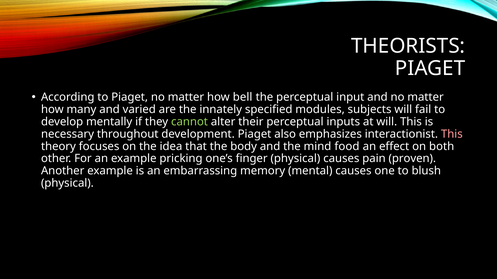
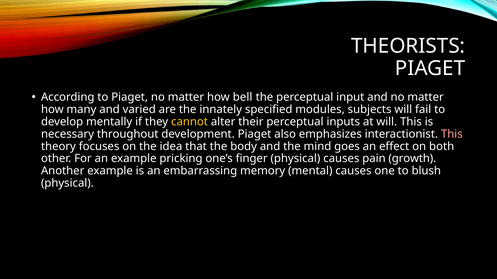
cannot colour: light green -> yellow
food: food -> goes
proven: proven -> growth
